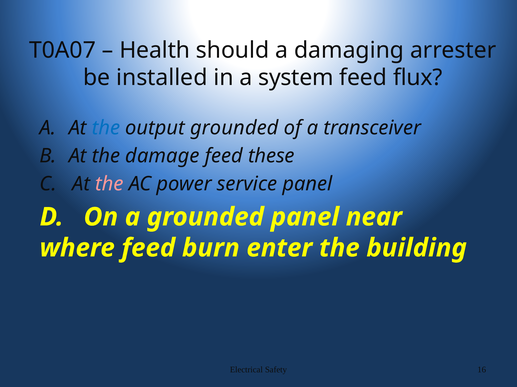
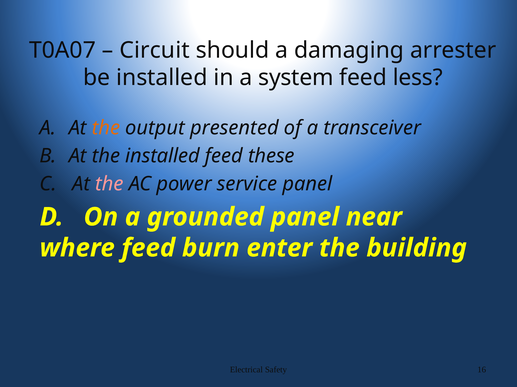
Health: Health -> Circuit
flux: flux -> less
the at (106, 128) colour: blue -> orange
output grounded: grounded -> presented
the damage: damage -> installed
